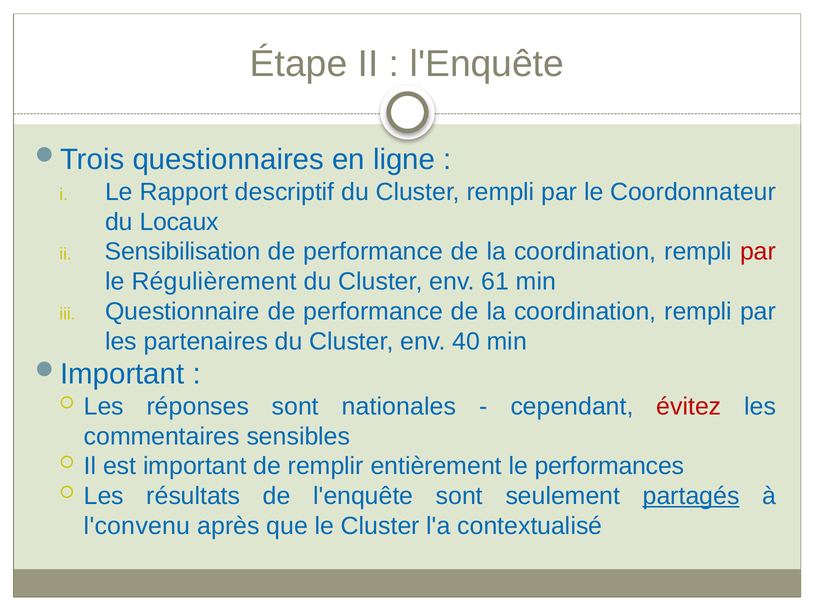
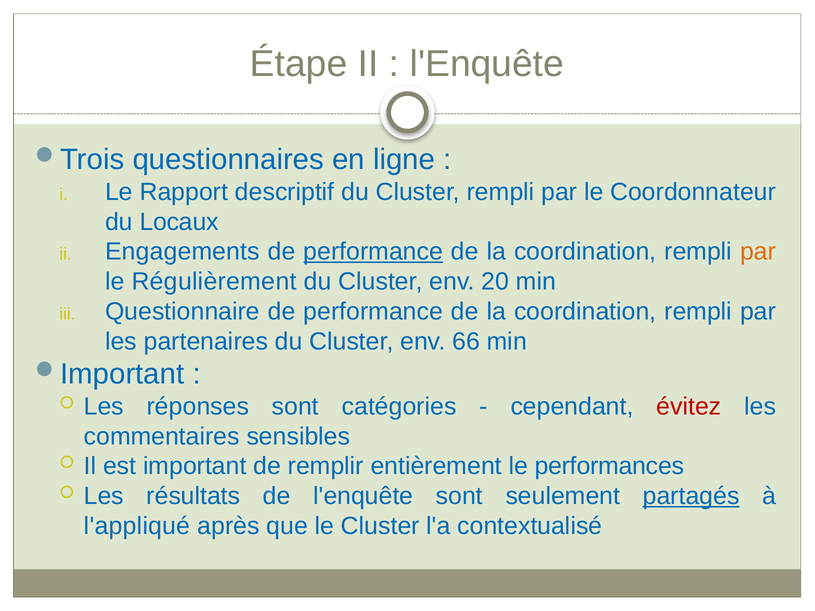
Sensibilisation: Sensibilisation -> Engagements
performance at (373, 252) underline: none -> present
par at (758, 252) colour: red -> orange
61: 61 -> 20
40: 40 -> 66
nationales: nationales -> catégories
l'convenu: l'convenu -> l'appliqué
